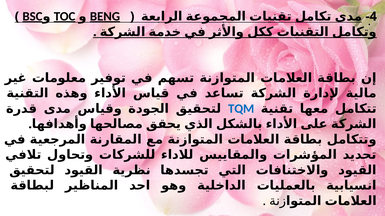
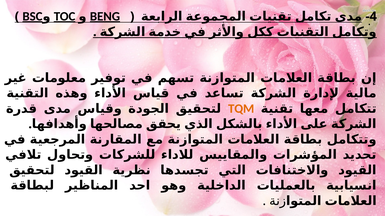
TQM colour: blue -> orange
